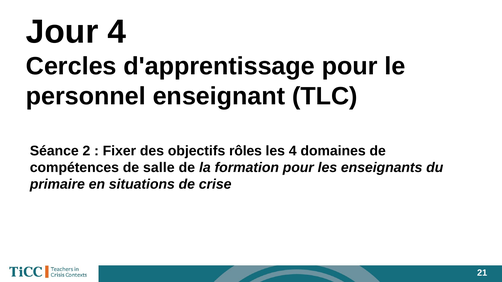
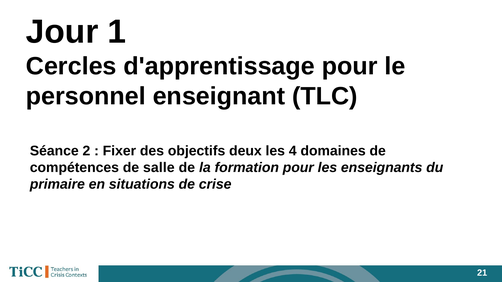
Jour 4: 4 -> 1
rôles: rôles -> deux
